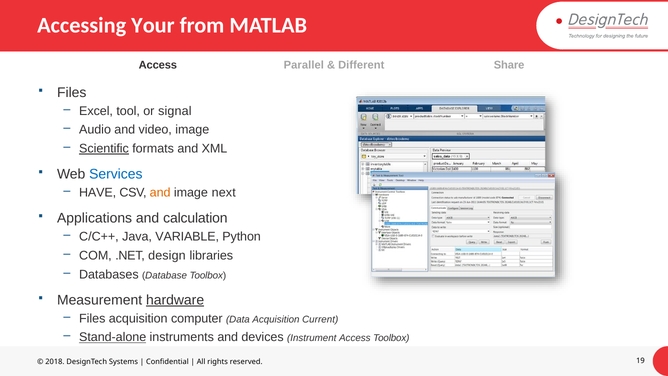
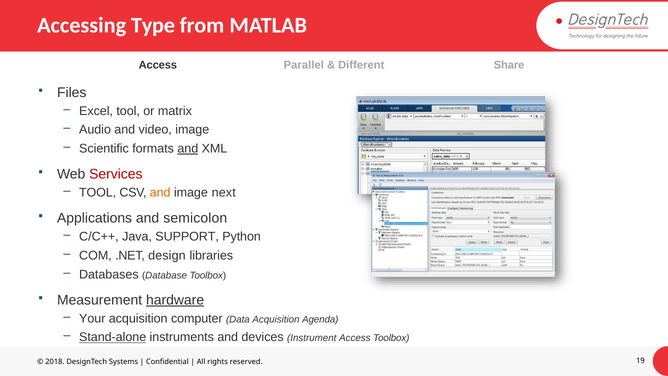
Your: Your -> Type
signal: signal -> matrix
Scientific underline: present -> none
and at (188, 149) underline: none -> present
Services colour: blue -> red
HAVE at (98, 193): HAVE -> TOOL
calculation: calculation -> semicolon
VARIABLE: VARIABLE -> SUPPORT
Files at (92, 318): Files -> Your
Current: Current -> Agenda
